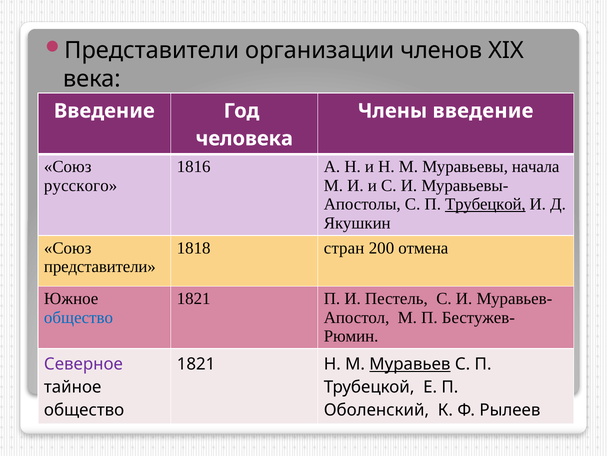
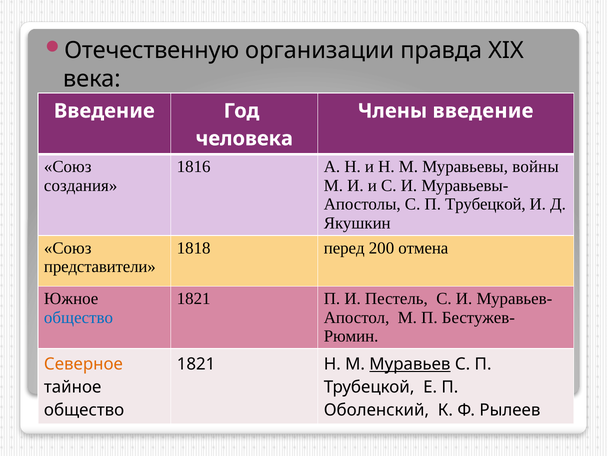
Представители at (152, 50): Представители -> Отечественную
членов: членов -> правда
начала: начала -> войны
русского: русского -> создания
Трубецкой at (485, 204) underline: present -> none
стран: стран -> перед
Северное colour: purple -> orange
